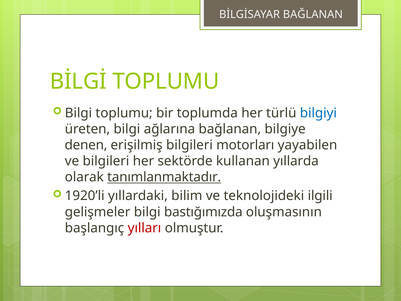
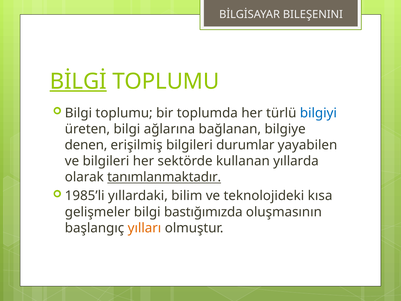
BİLGİSAYAR BAĞLANAN: BAĞLANAN -> BILEŞENINI
BİLGİ underline: none -> present
motorları: motorları -> durumlar
1920’li: 1920’li -> 1985’li
ilgili: ilgili -> kısa
yılları colour: red -> orange
